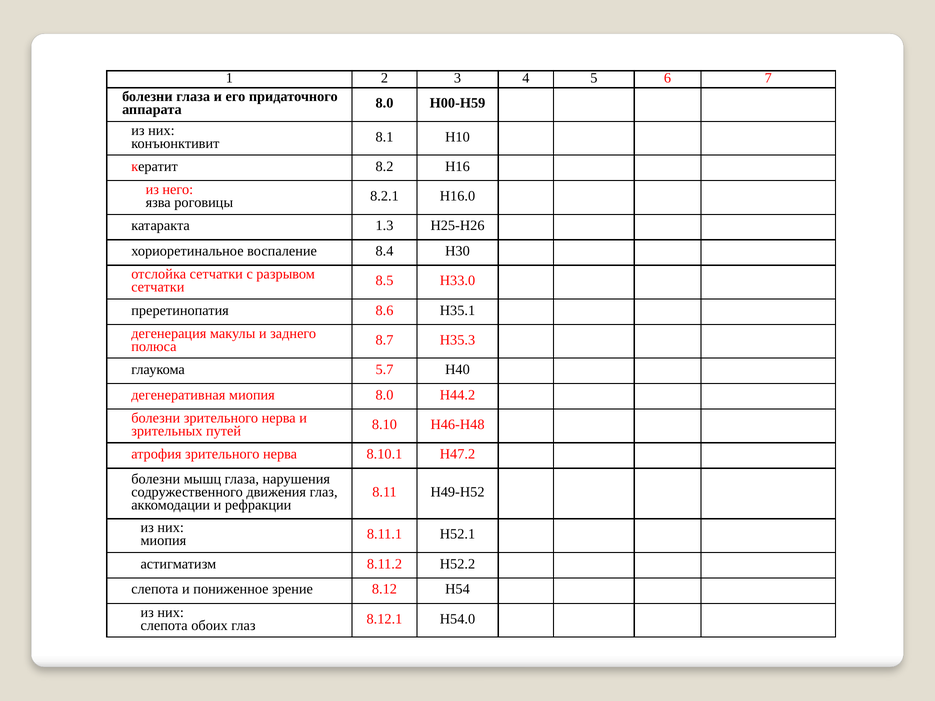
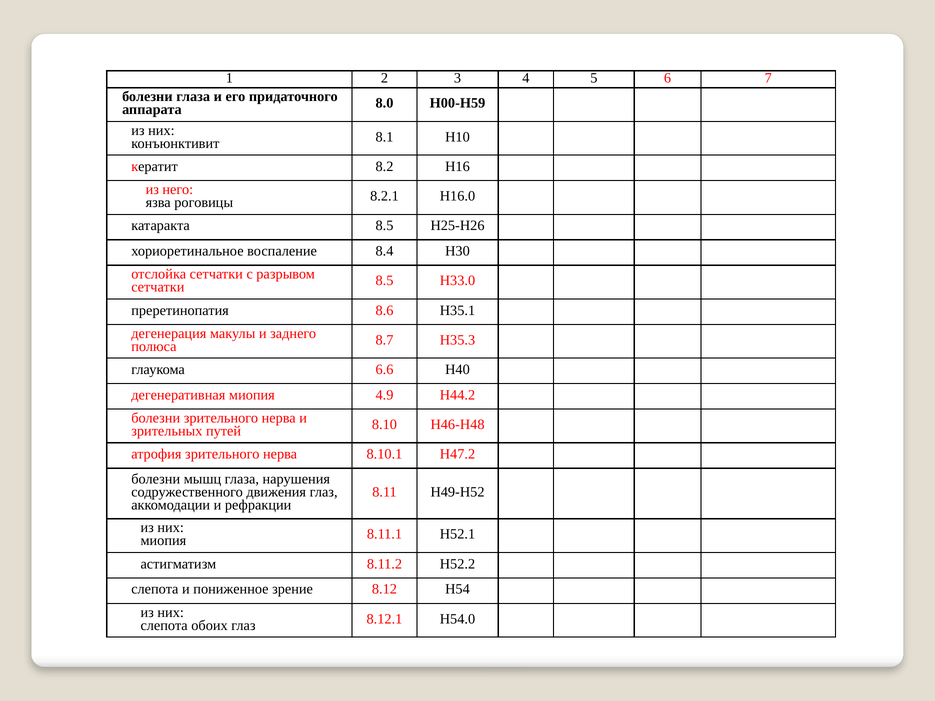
катаракта 1.3: 1.3 -> 8.5
5.7: 5.7 -> 6.6
миопия 8.0: 8.0 -> 4.9
